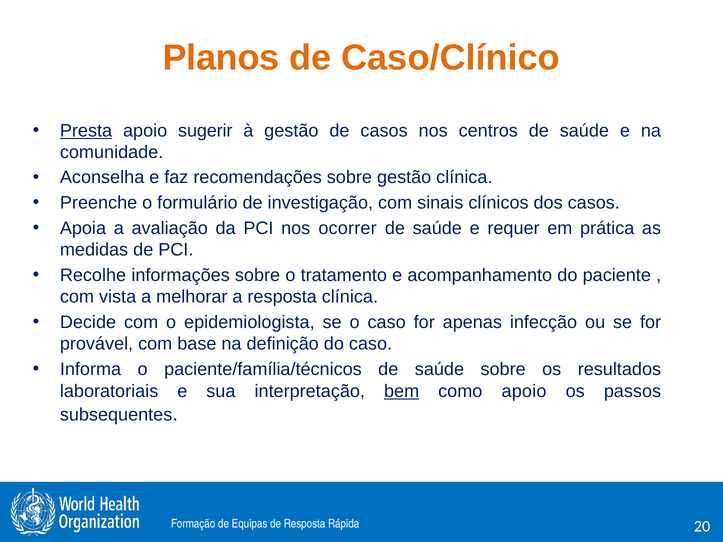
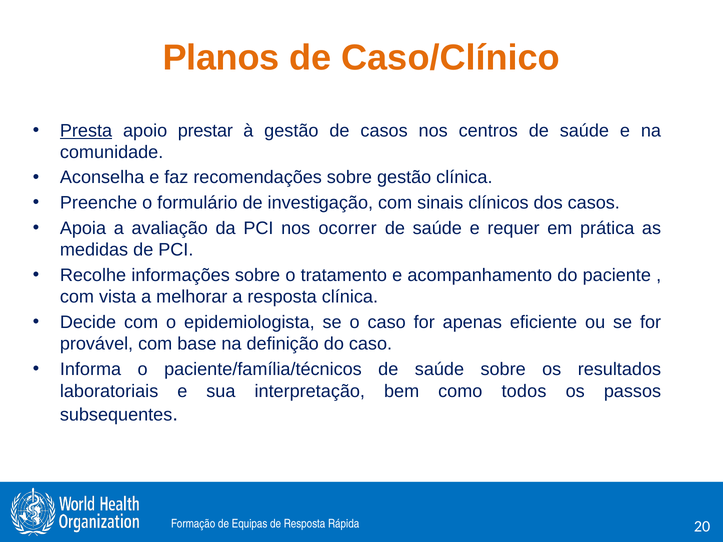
sugerir: sugerir -> prestar
infecção: infecção -> eficiente
bem underline: present -> none
como apoio: apoio -> todos
